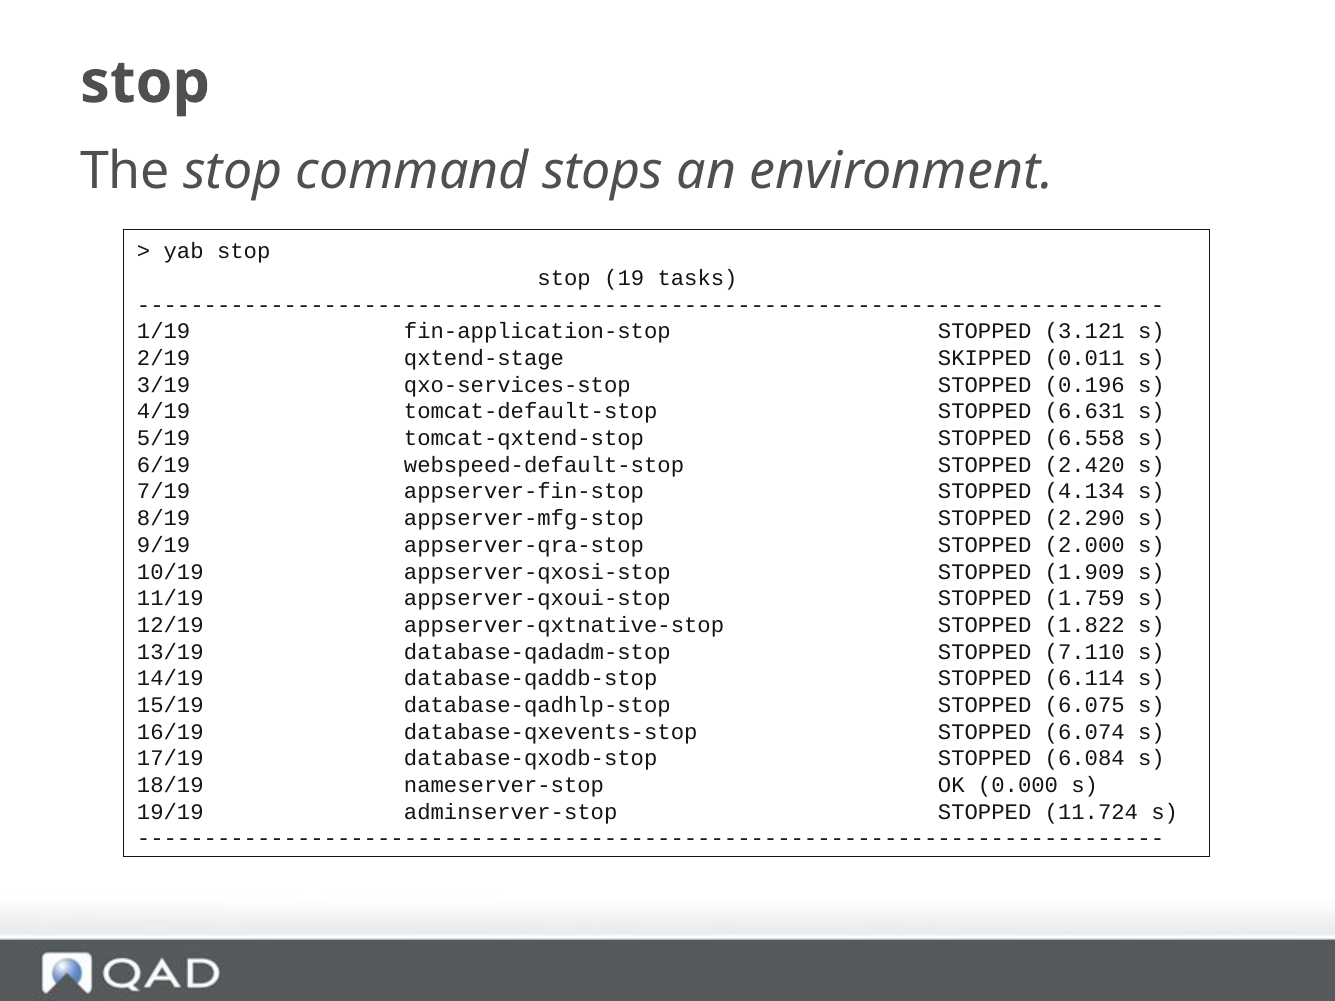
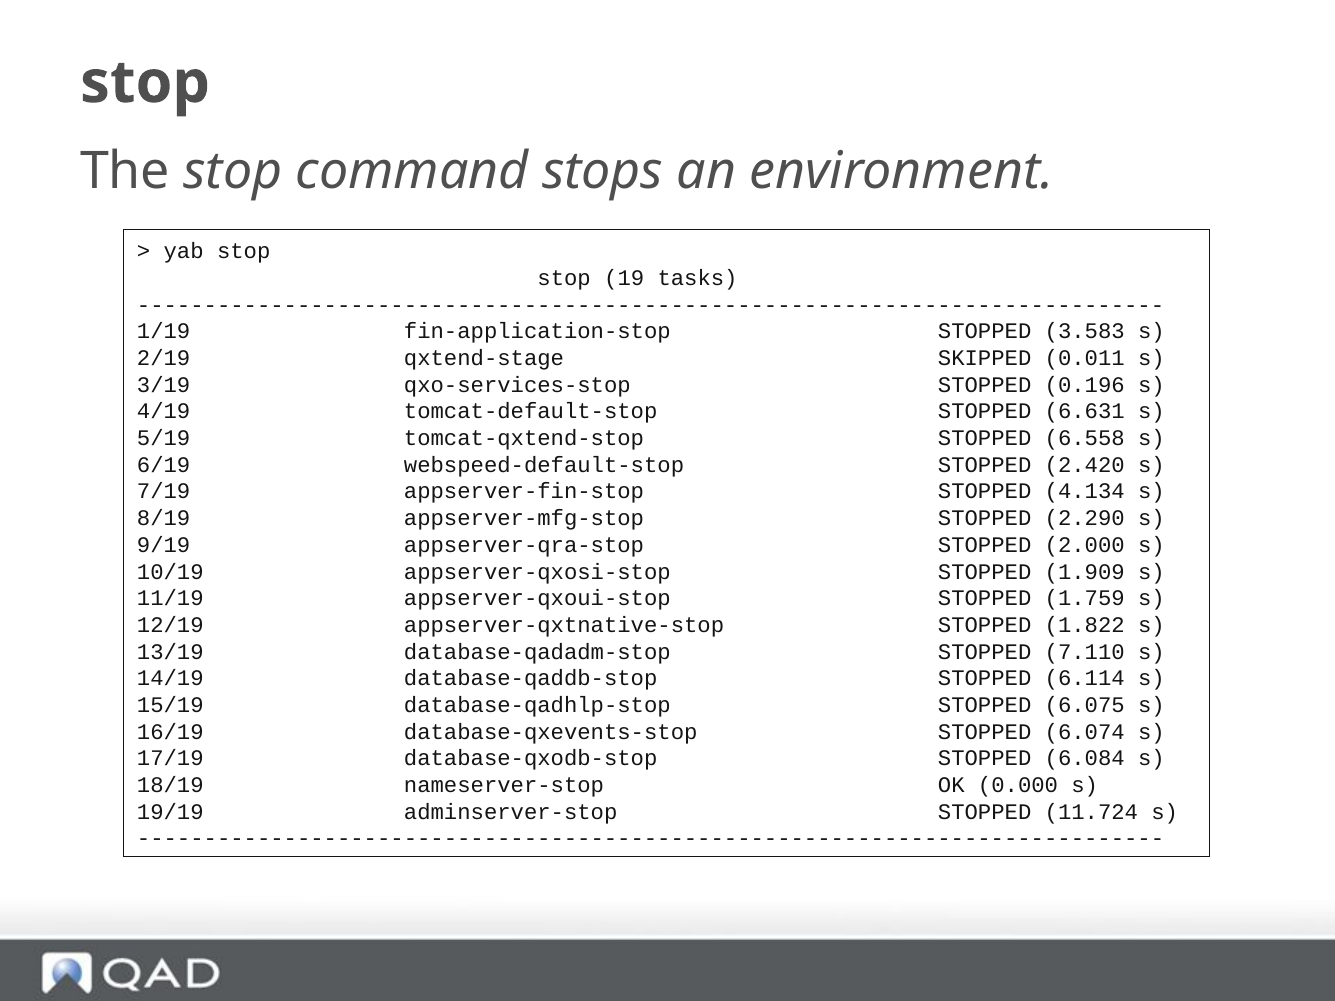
3.121: 3.121 -> 3.583
